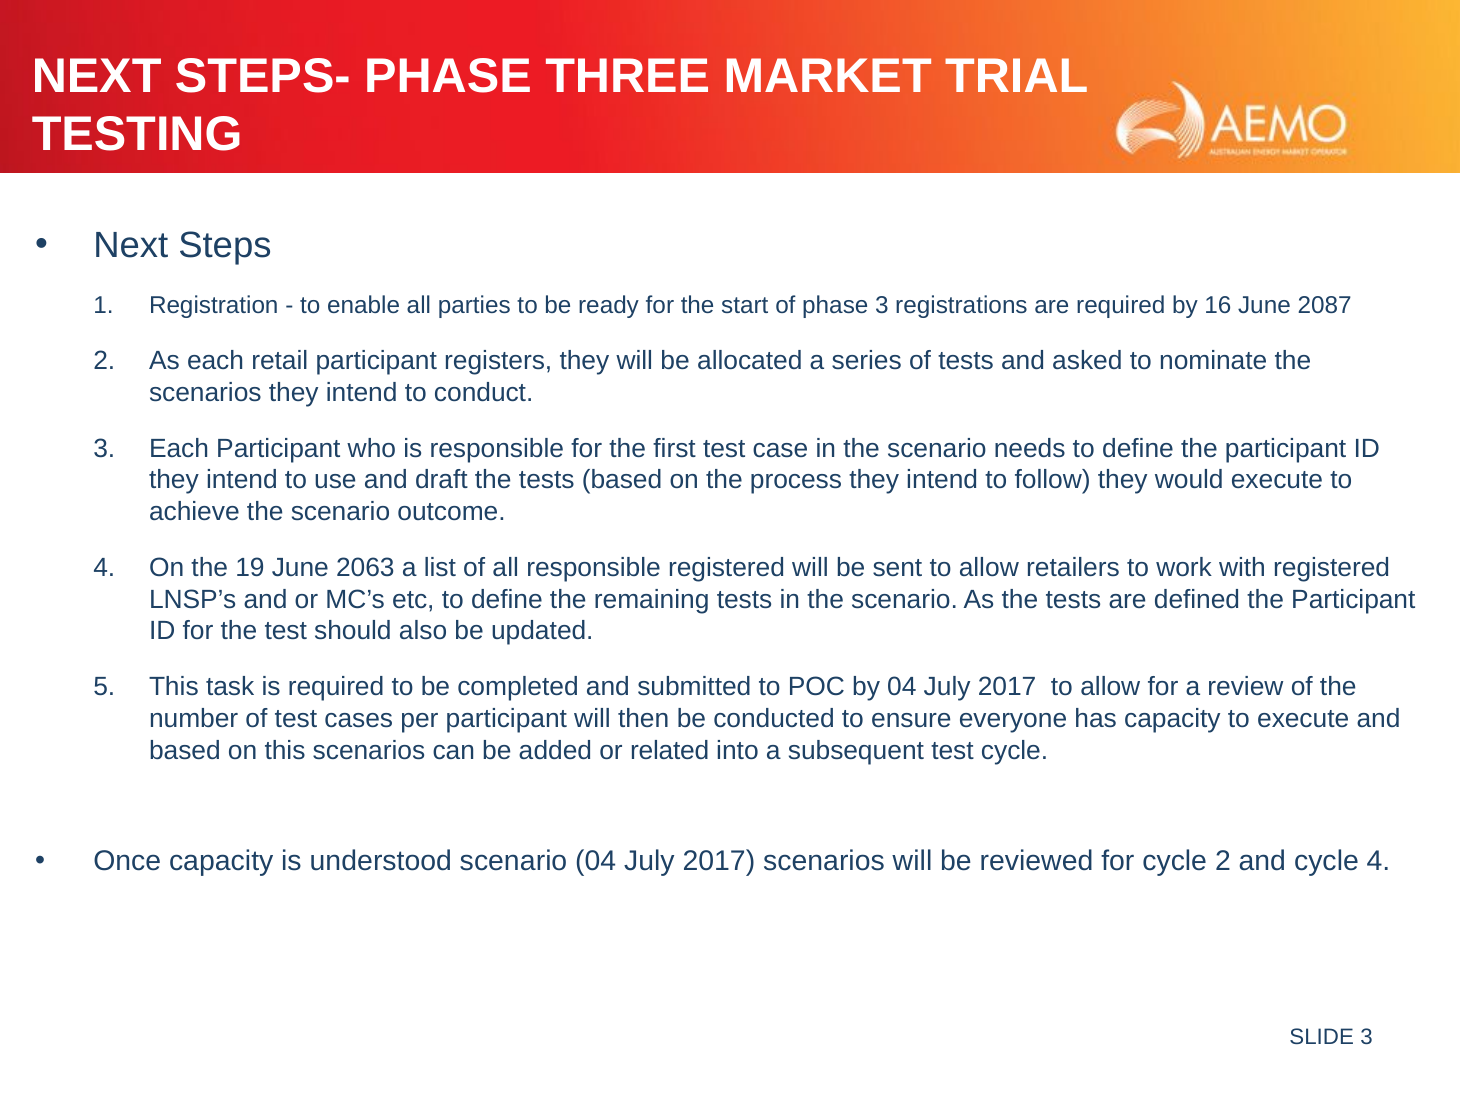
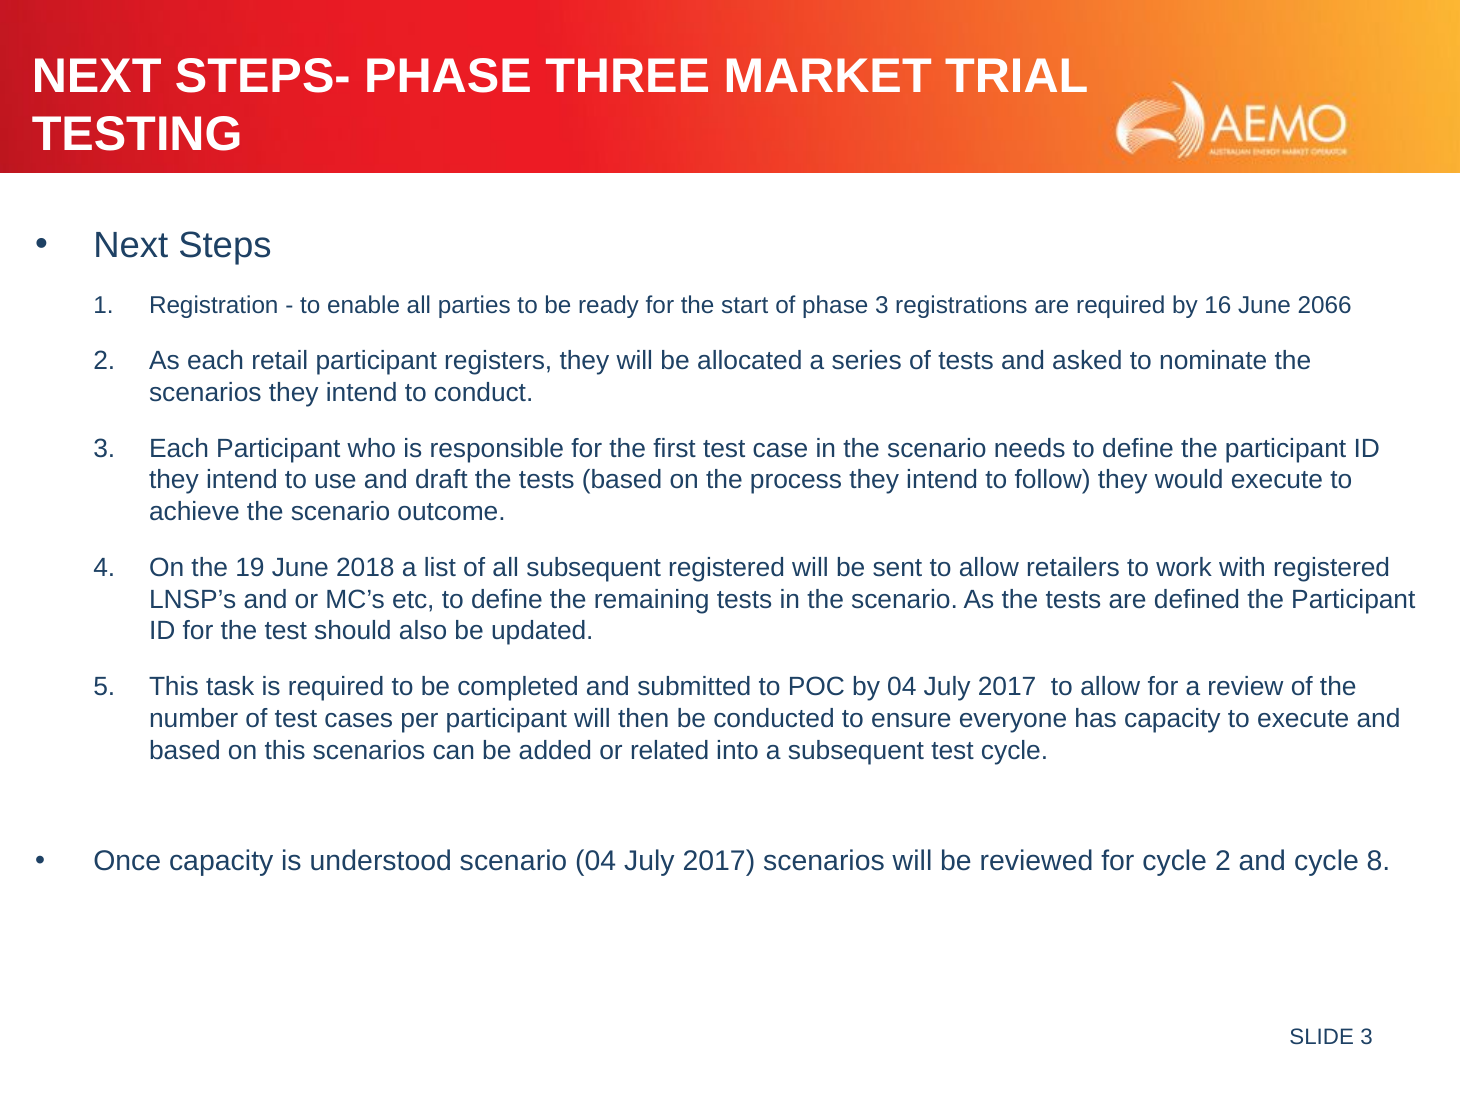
2087: 2087 -> 2066
2063: 2063 -> 2018
all responsible: responsible -> subsequent
cycle 4: 4 -> 8
